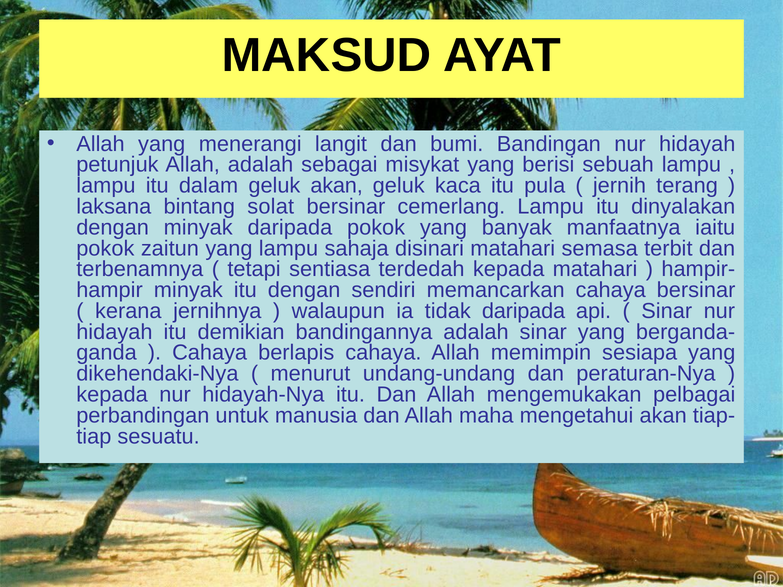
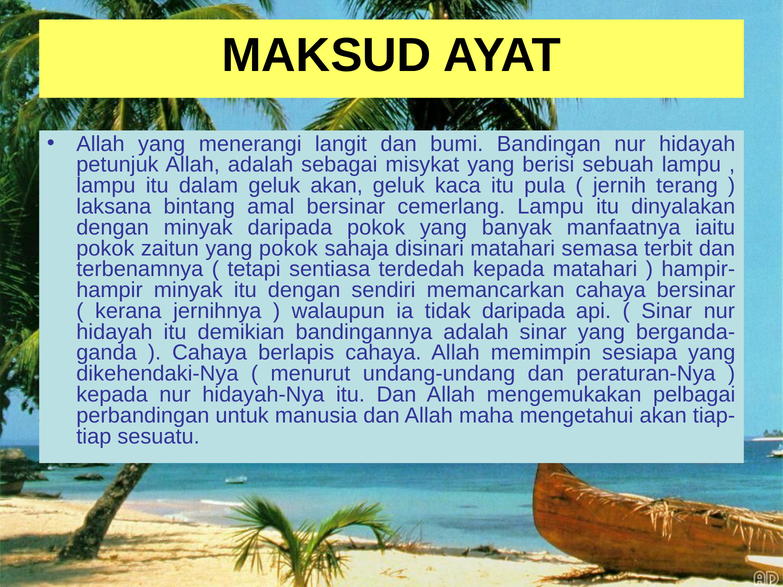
solat: solat -> amal
yang lampu: lampu -> pokok
